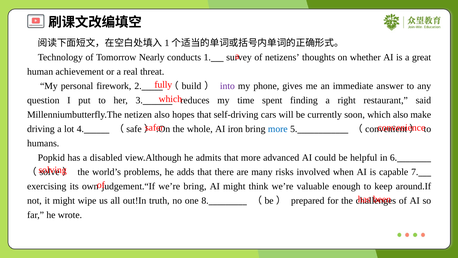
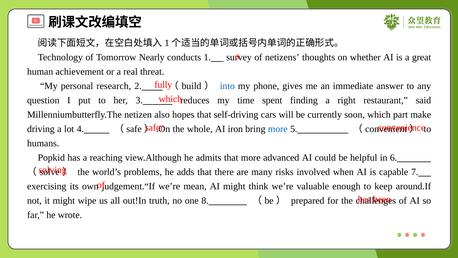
firework: firework -> research
into colour: purple -> blue
which also: also -> part
disabled: disabled -> reaching
we’re bring: bring -> mean
